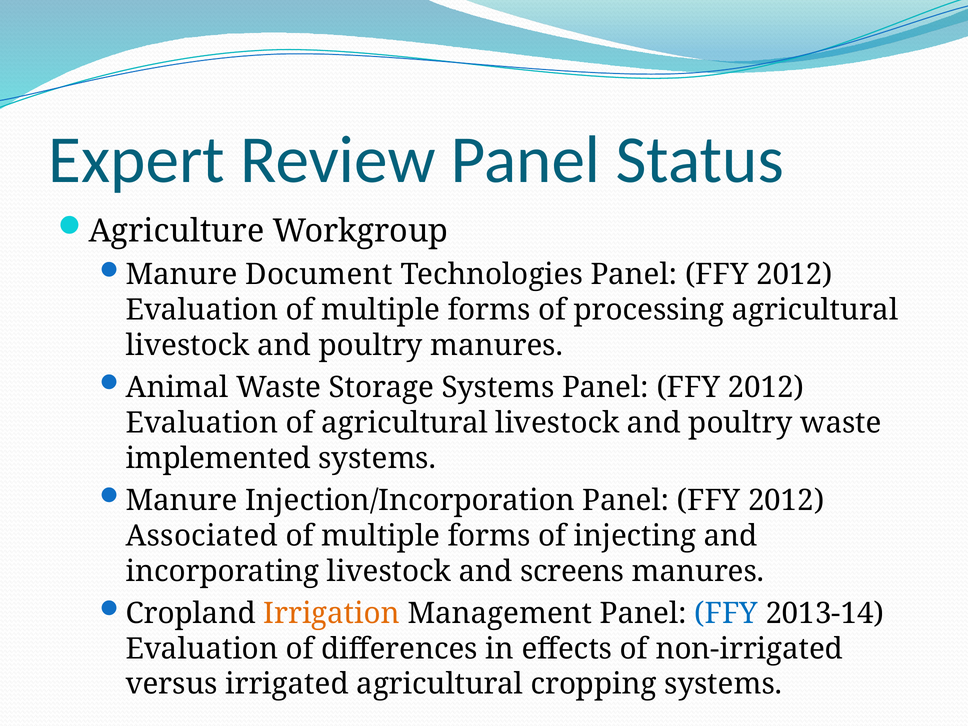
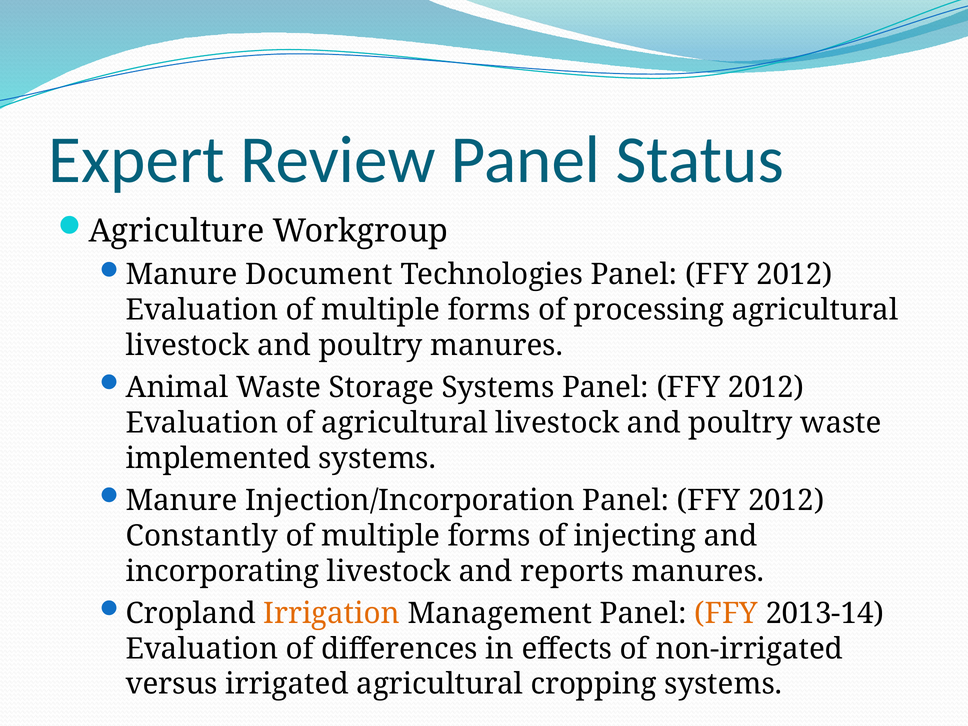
Associated: Associated -> Constantly
screens: screens -> reports
FFY at (726, 613) colour: blue -> orange
